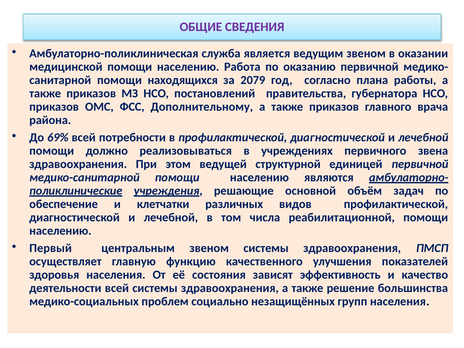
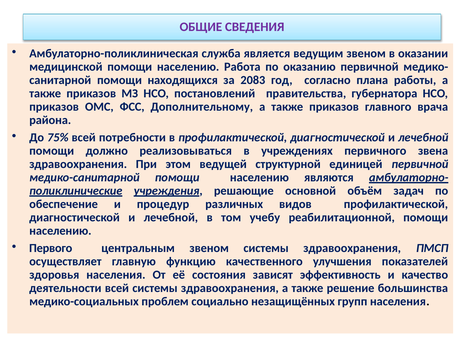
2079: 2079 -> 2083
69%: 69% -> 75%
клетчатки: клетчатки -> процедур
числа: числа -> учебу
Первый: Первый -> Первого
